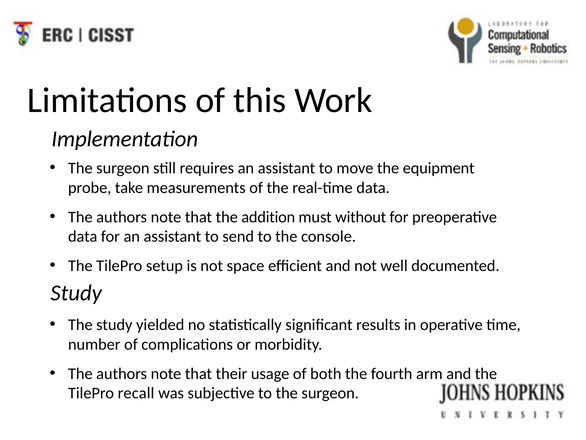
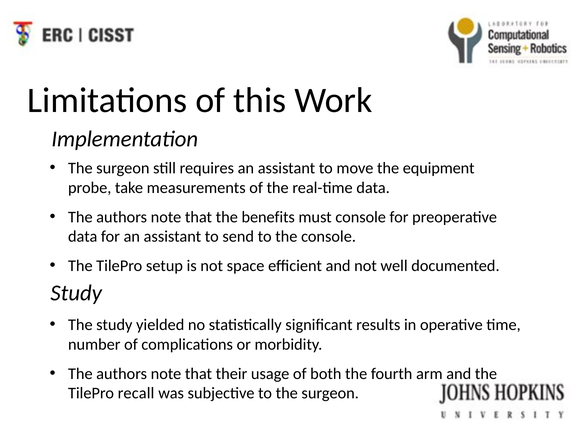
addition: addition -> benefits
must without: without -> console
